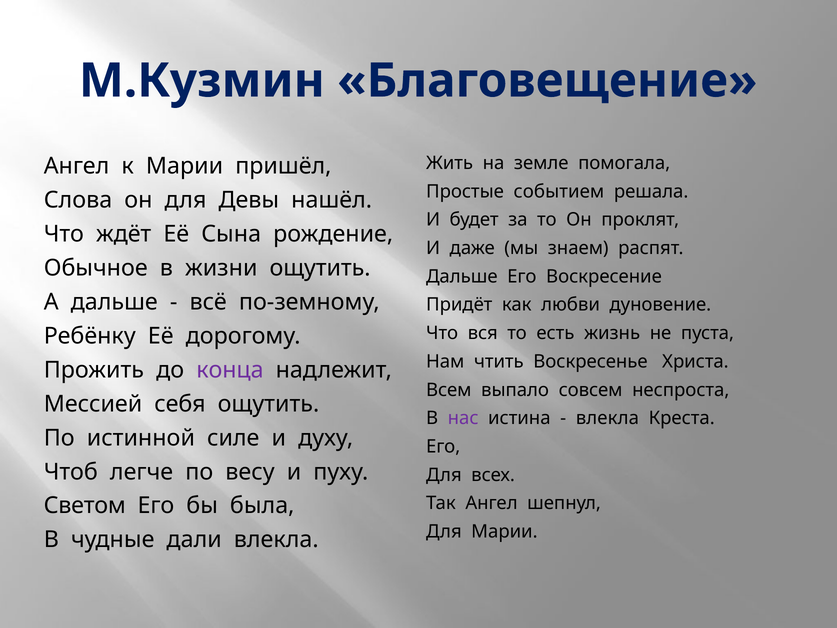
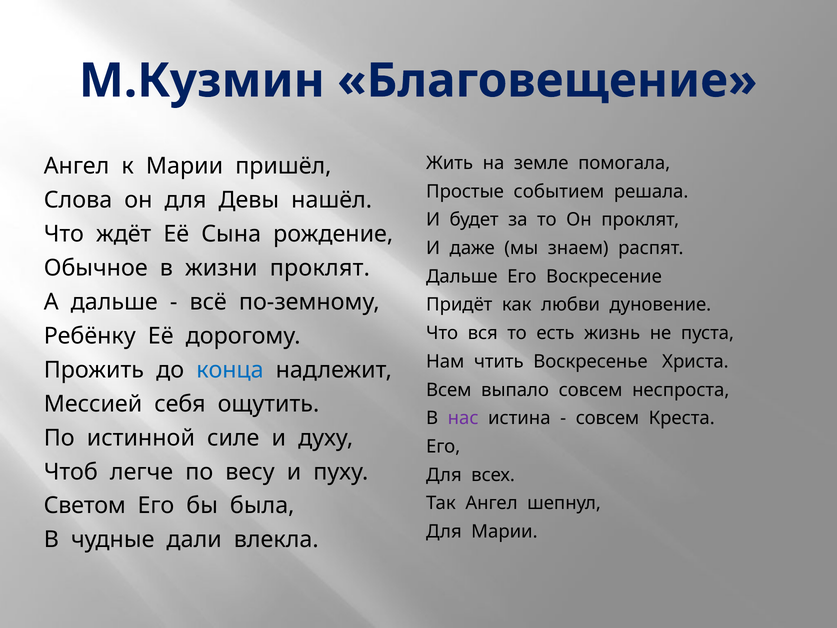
жизни ощутить: ощутить -> проклят
конца colour: purple -> blue
влекла at (607, 418): влекла -> совсем
